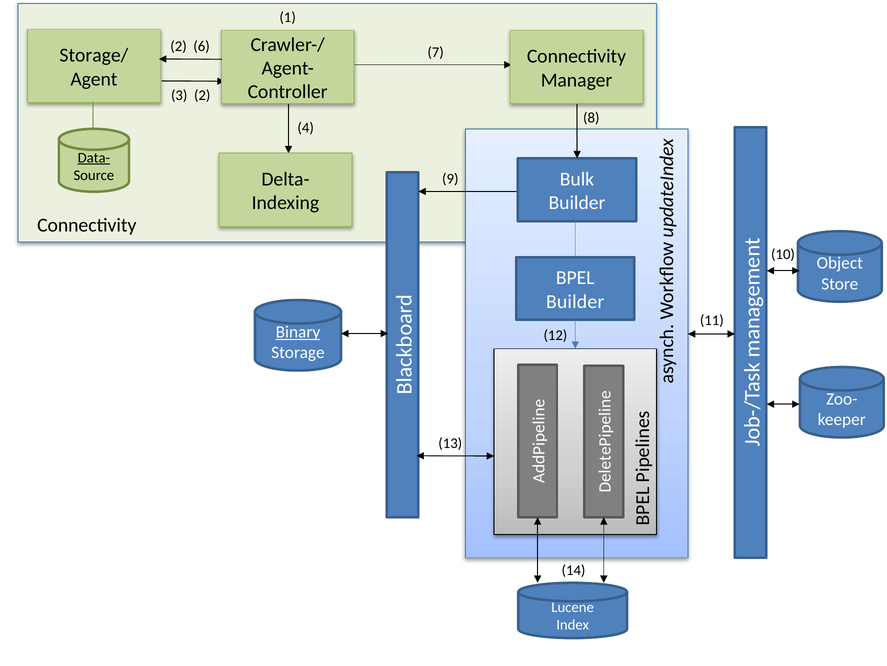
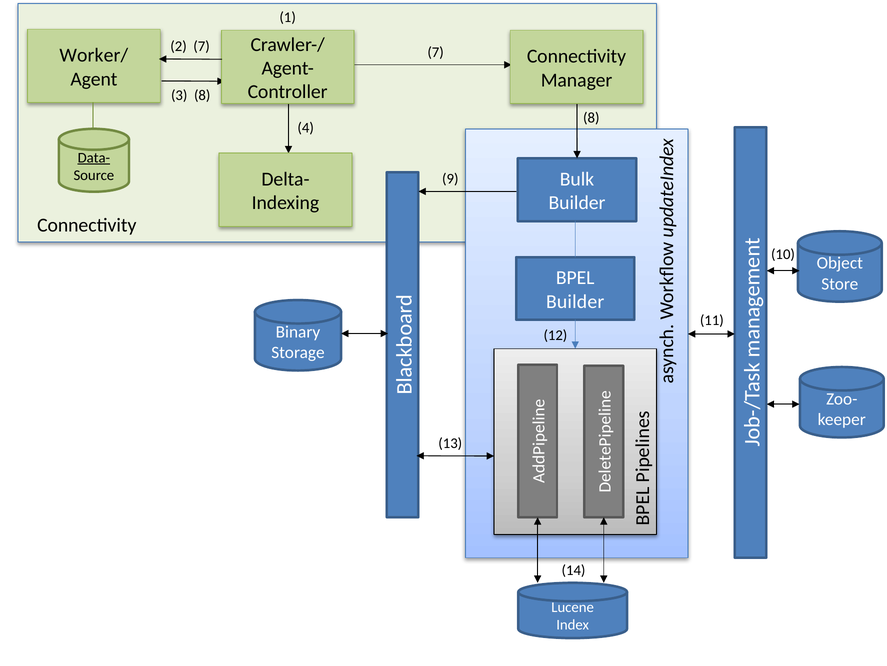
2 6: 6 -> 7
Storage/: Storage/ -> Worker/
3 2: 2 -> 8
Binary underline: present -> none
